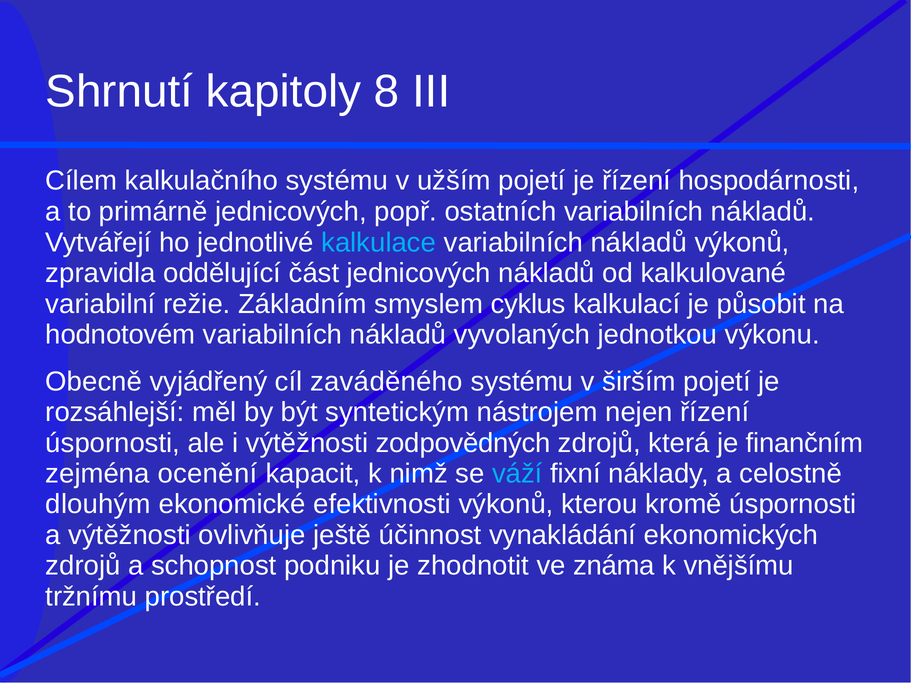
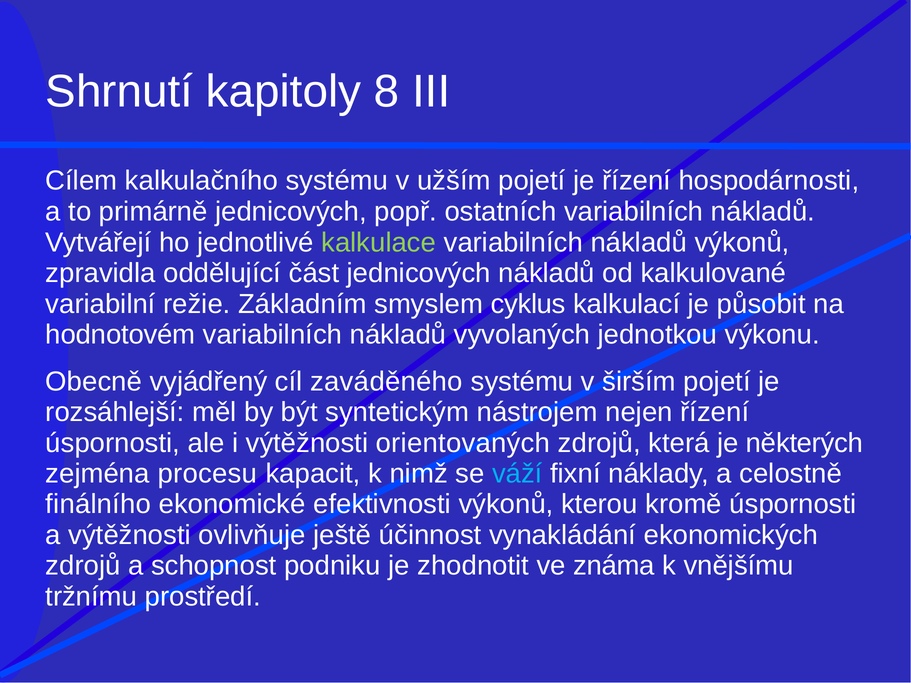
kalkulace colour: light blue -> light green
zodpovědných: zodpovědných -> orientovaných
finančním: finančním -> některých
ocenění: ocenění -> procesu
dlouhým: dlouhým -> finálního
